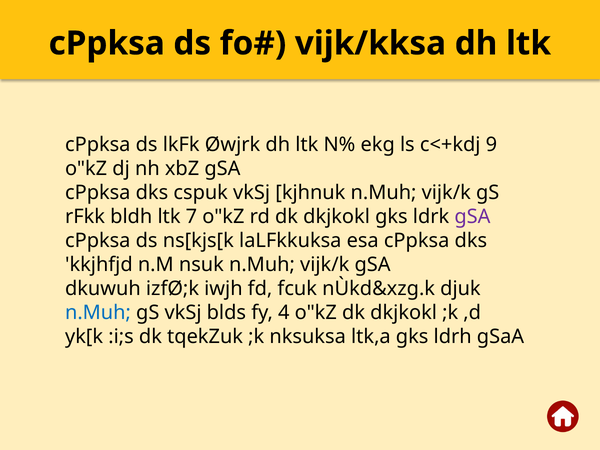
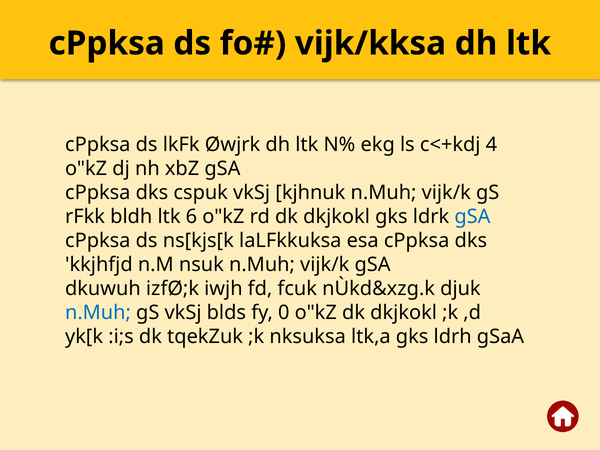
9: 9 -> 4
7: 7 -> 6
gSA at (472, 217) colour: purple -> blue
4: 4 -> 0
